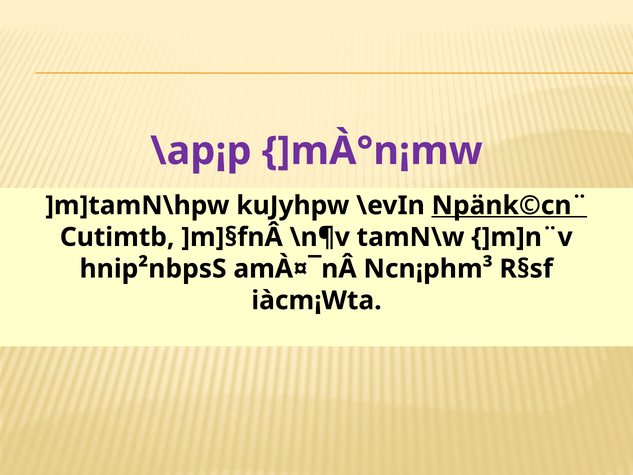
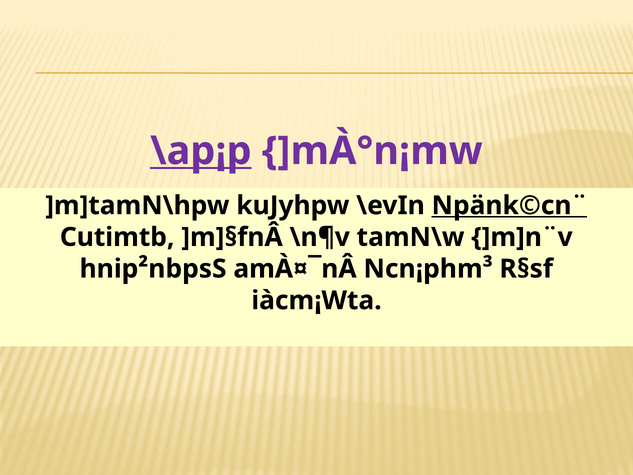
\ap¡p underline: none -> present
